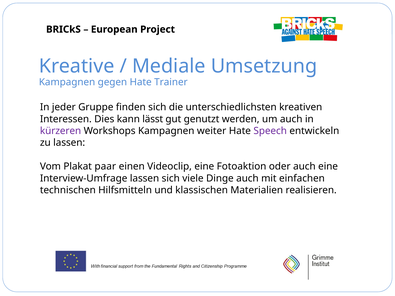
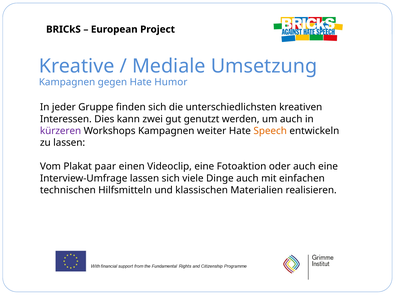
Trainer: Trainer -> Humor
lässt: lässt -> zwei
Speech colour: purple -> orange
